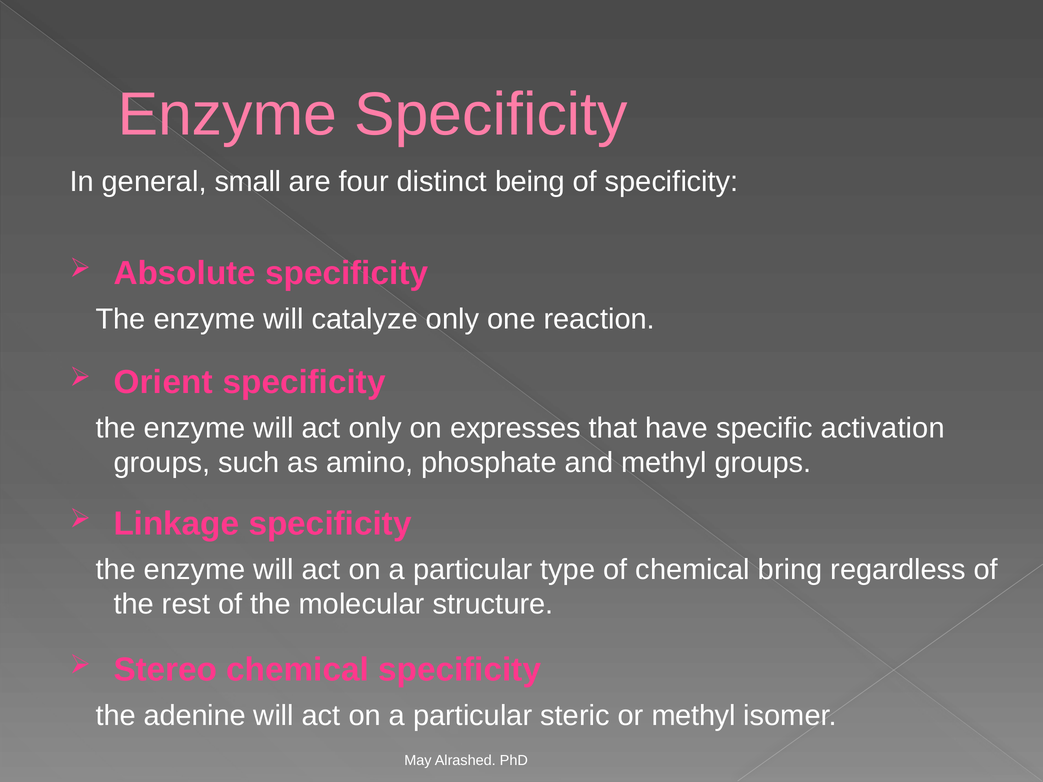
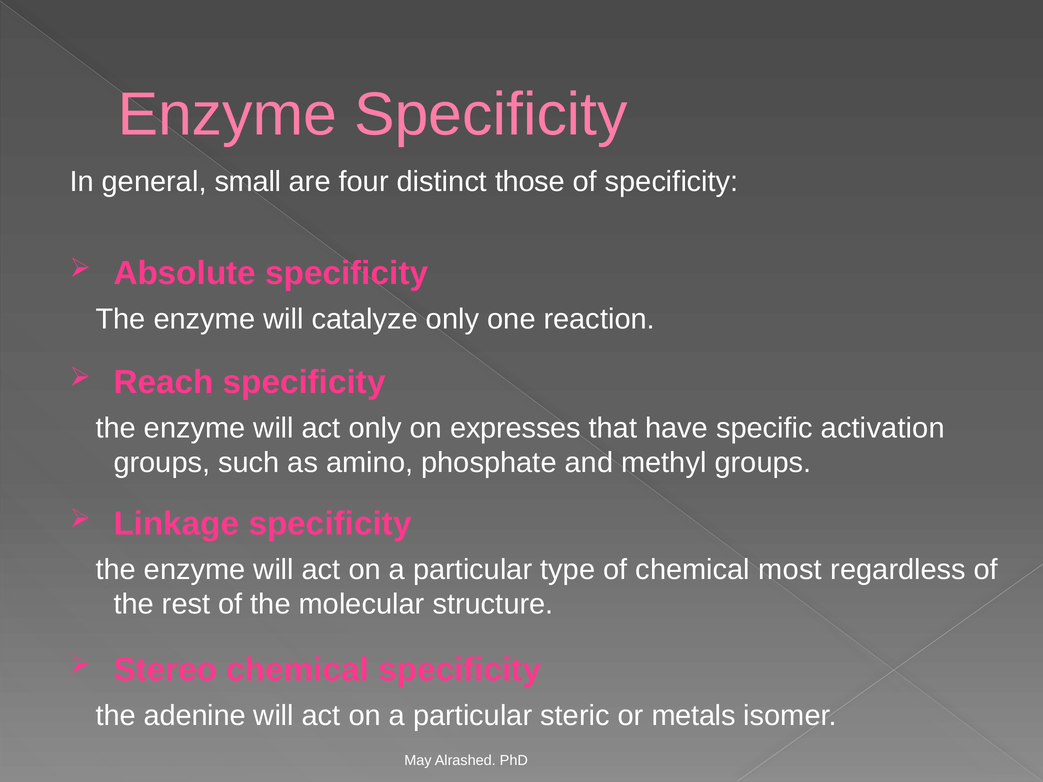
being: being -> those
Orient: Orient -> Reach
bring: bring -> most
or methyl: methyl -> metals
